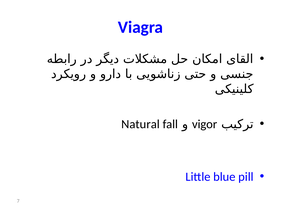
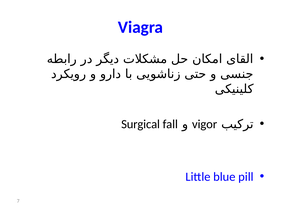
Natural: Natural -> Surgical
